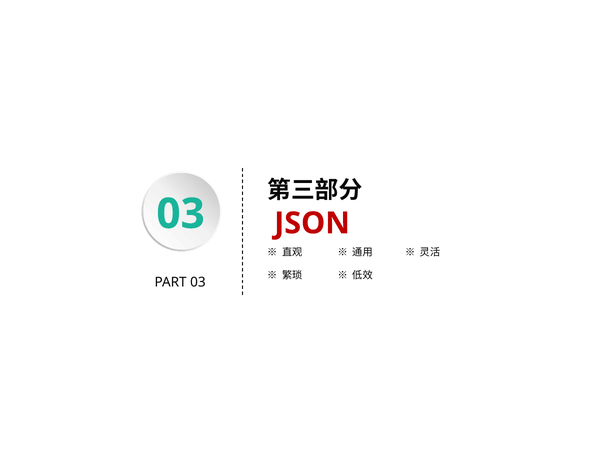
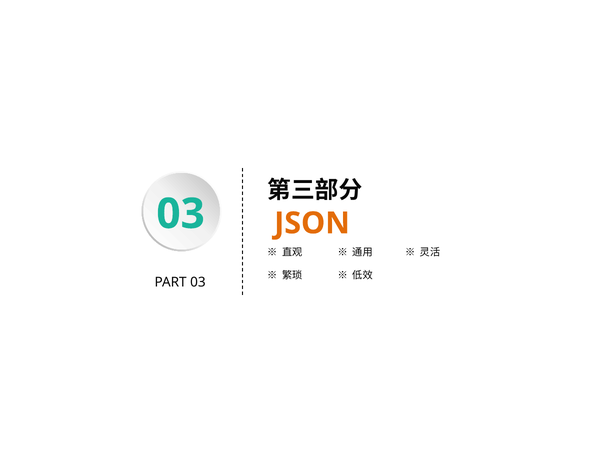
JSON colour: red -> orange
